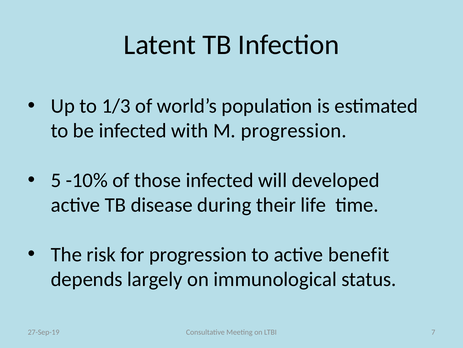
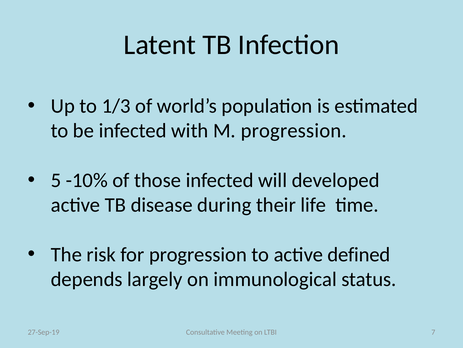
benefit: benefit -> defined
